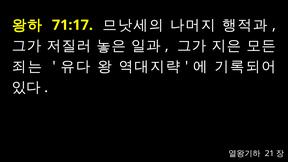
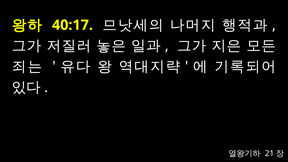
71:17: 71:17 -> 40:17
